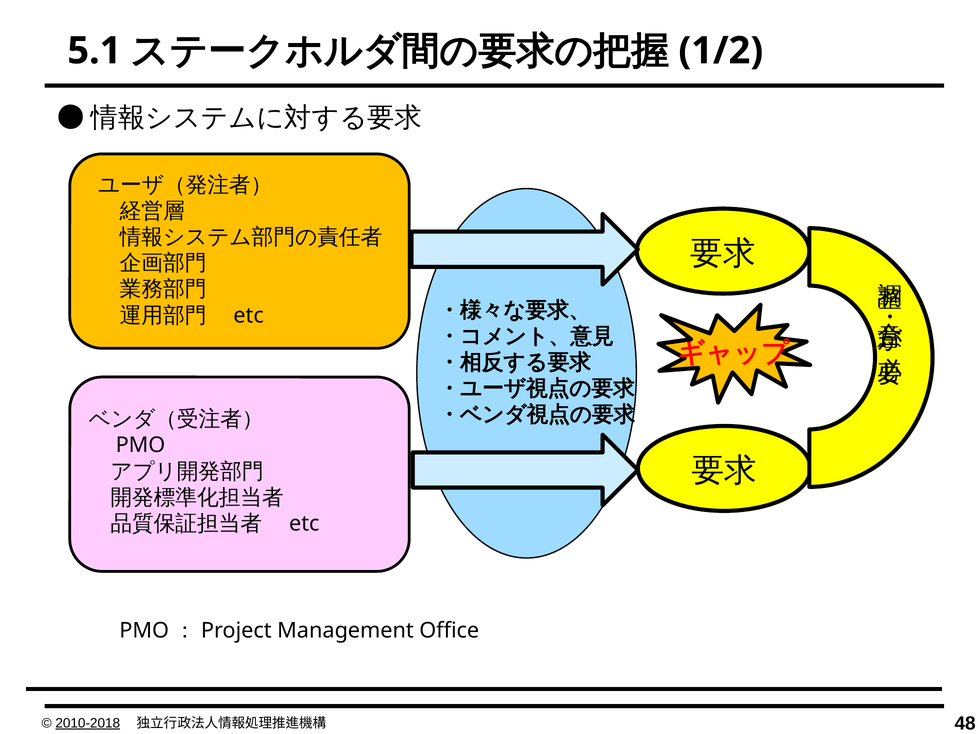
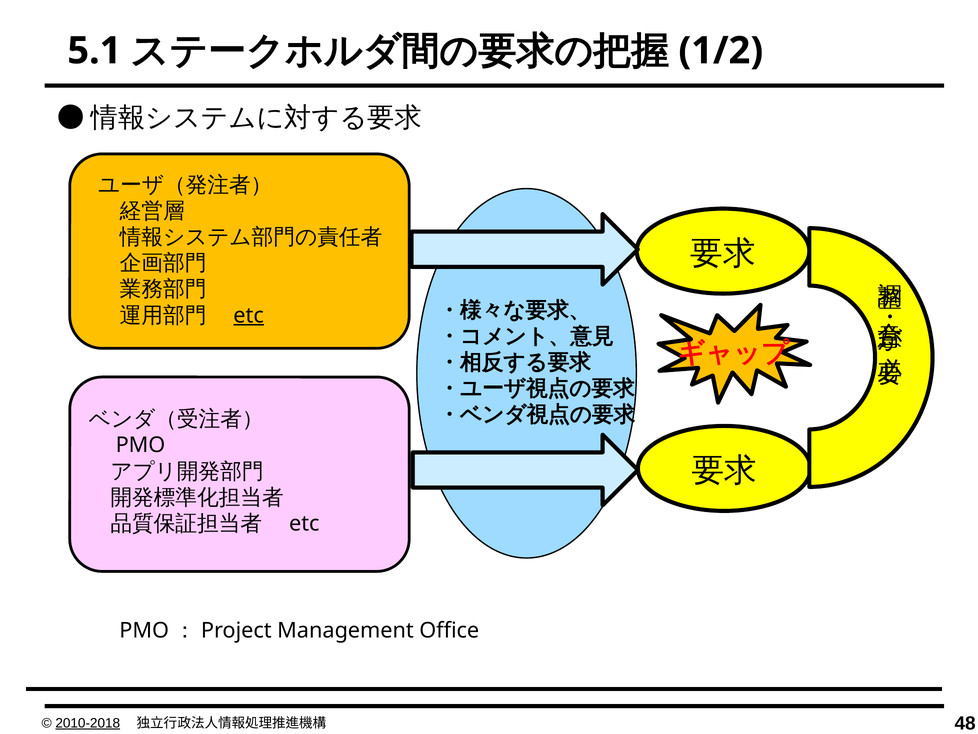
etc at (249, 315) underline: none -> present
